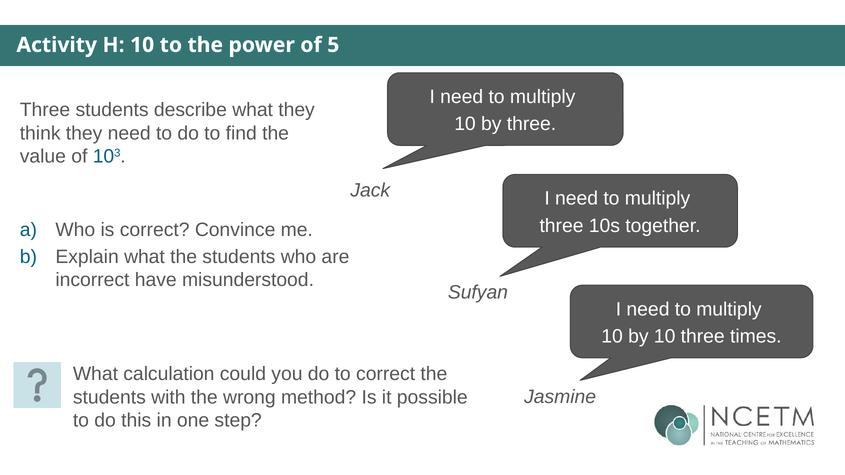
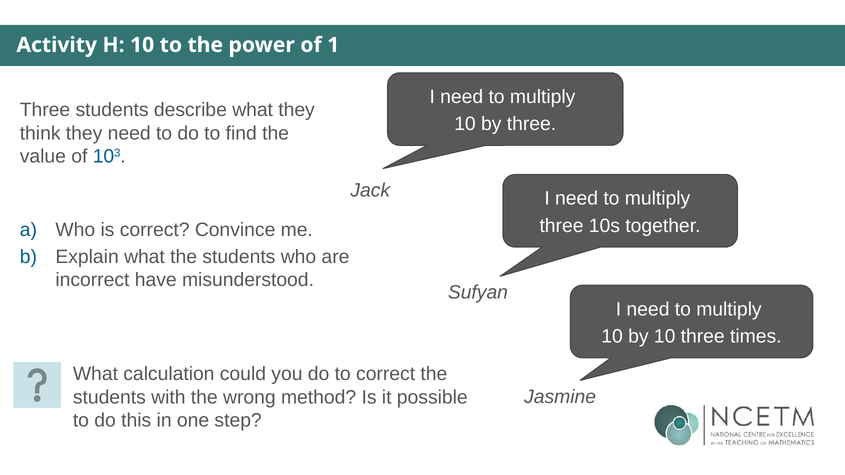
5: 5 -> 1
